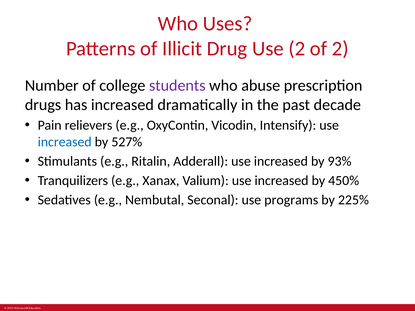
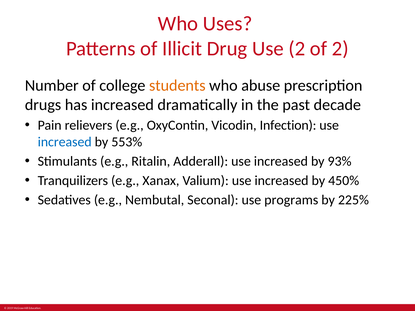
students colour: purple -> orange
Intensify: Intensify -> Infection
527%: 527% -> 553%
